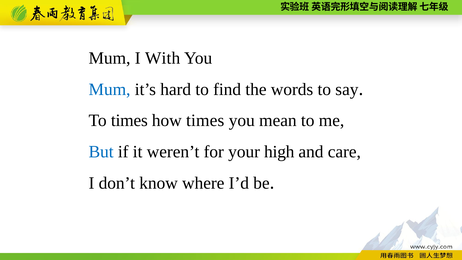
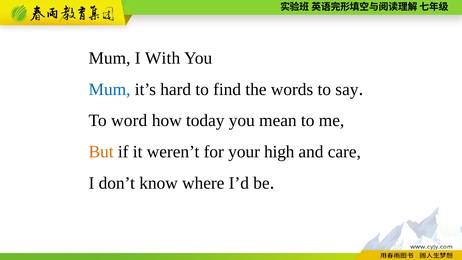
To times: times -> word
how times: times -> today
But colour: blue -> orange
